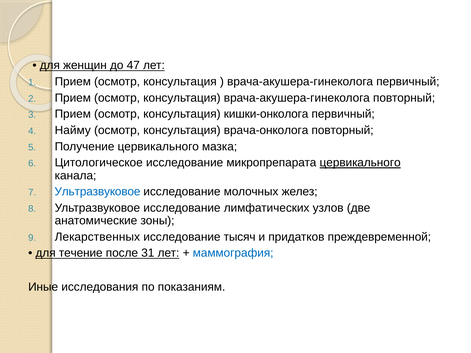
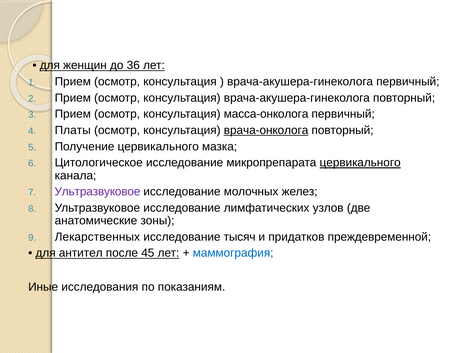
47: 47 -> 36
кишки-онколога: кишки-онколога -> масса-онколога
Найму: Найму -> Платы
врача-онколога underline: none -> present
Ультразвуковое at (97, 192) colour: blue -> purple
течение: течение -> антител
31: 31 -> 45
